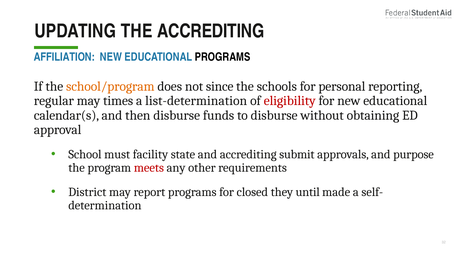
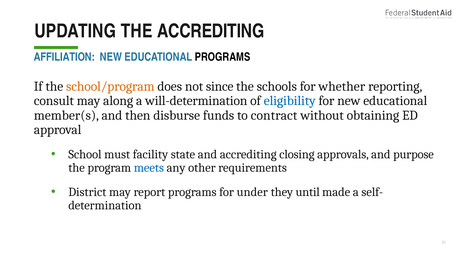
personal: personal -> whether
regular: regular -> consult
times: times -> along
list-determination: list-determination -> will-determination
eligibility colour: red -> blue
calendar(s: calendar(s -> member(s
to disburse: disburse -> contract
submit: submit -> closing
meets colour: red -> blue
closed: closed -> under
